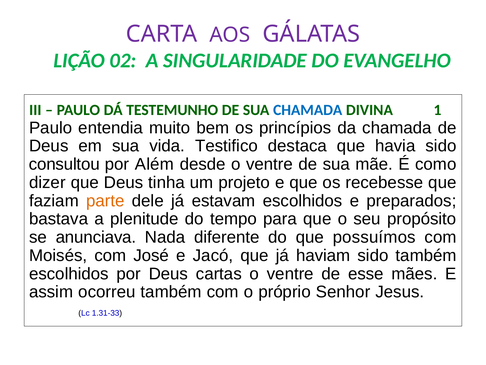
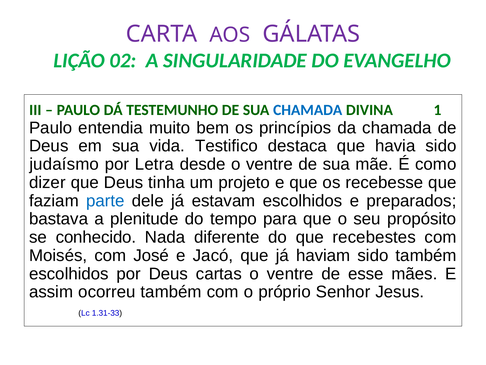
consultou: consultou -> judaísmo
Além: Além -> Letra
parte colour: orange -> blue
anunciava: anunciava -> conhecido
possuímos: possuímos -> recebestes
